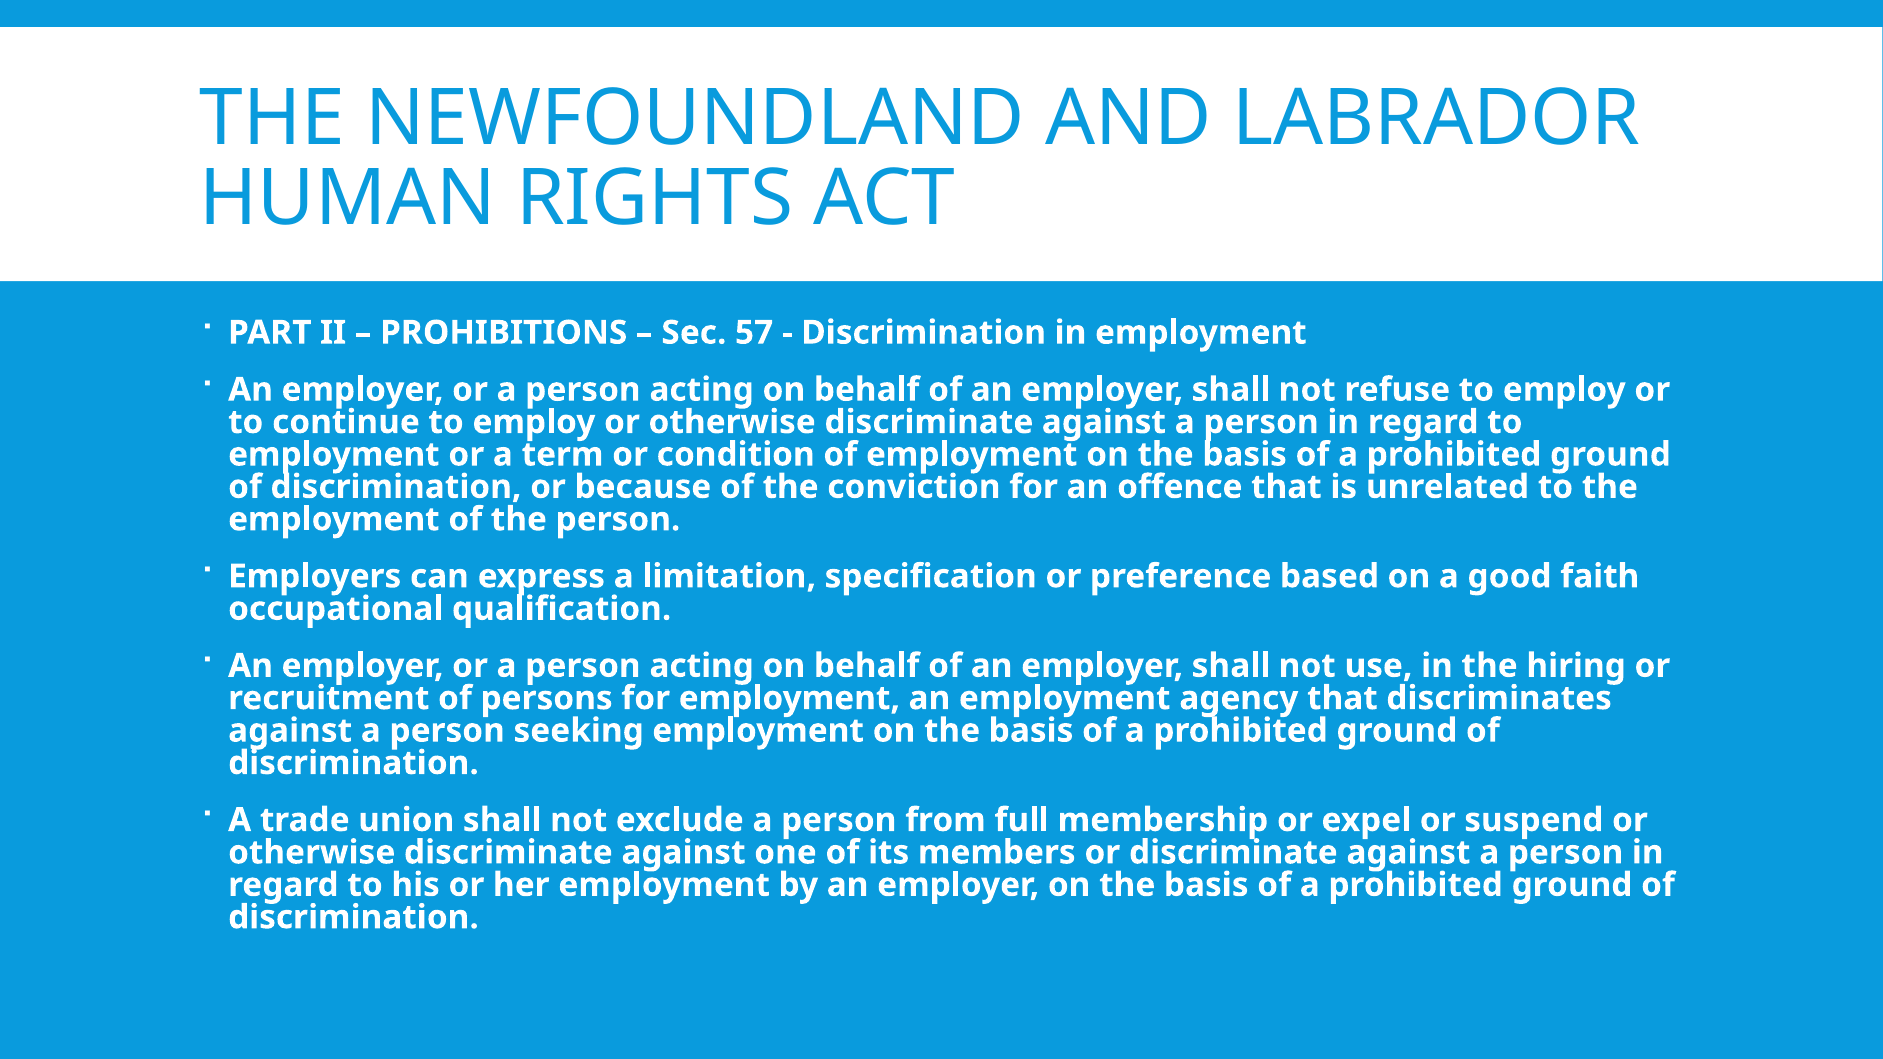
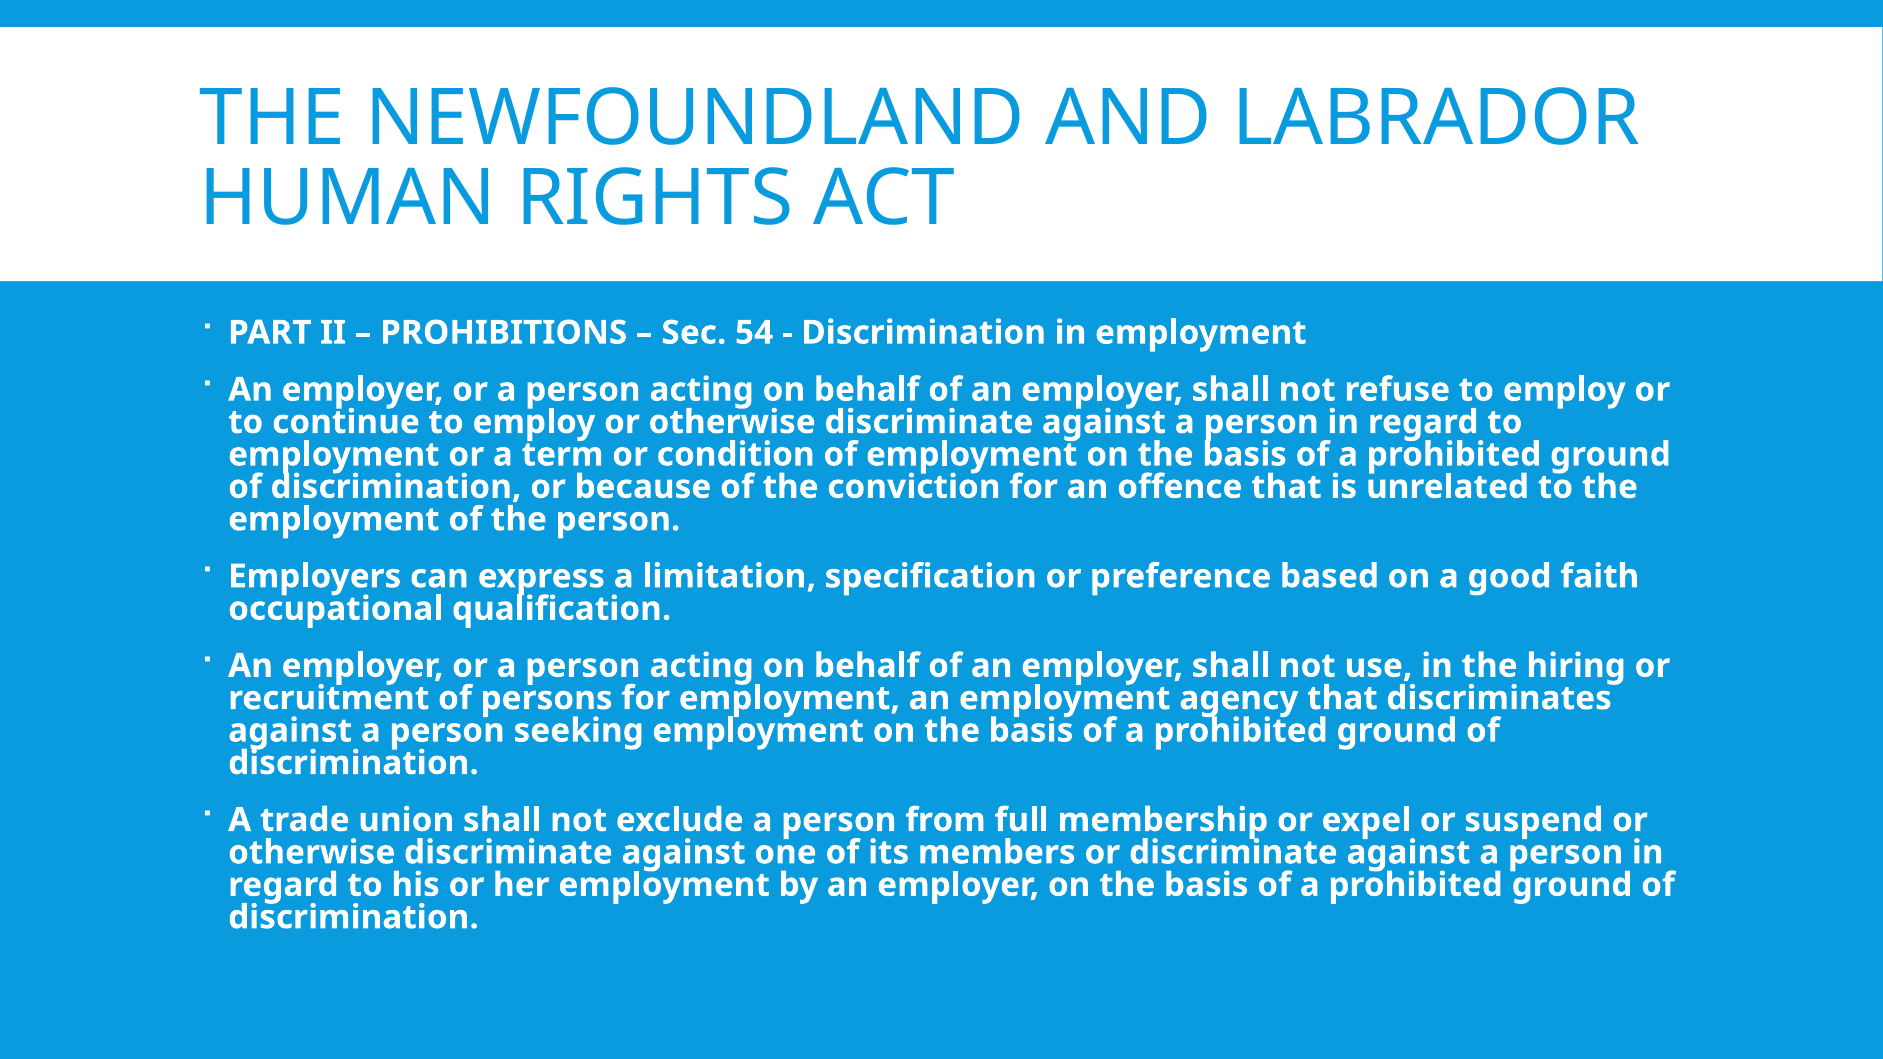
57: 57 -> 54
